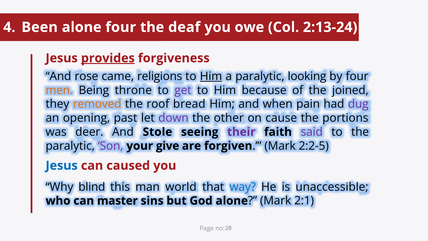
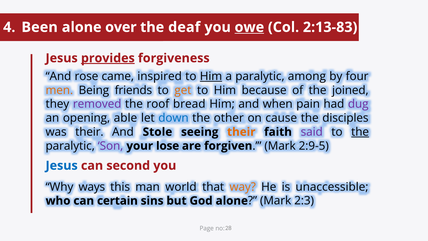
alone four: four -> over
owe underline: none -> present
2:13-24: 2:13-24 -> 2:13-83
religions: religions -> inspired
looking: looking -> among
throne: throne -> friends
get colour: purple -> orange
removed colour: orange -> purple
past: past -> able
down colour: purple -> blue
portions: portions -> disciples
was deer: deer -> their
their at (241, 132) colour: purple -> orange
the at (360, 132) underline: none -> present
give: give -> lose
2:2-5: 2:2-5 -> 2:9-5
caused: caused -> second
blind: blind -> ways
way colour: blue -> orange
master: master -> certain
2:1: 2:1 -> 2:3
